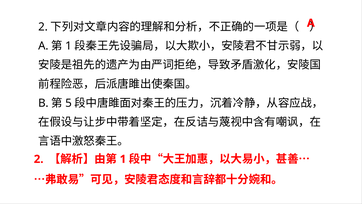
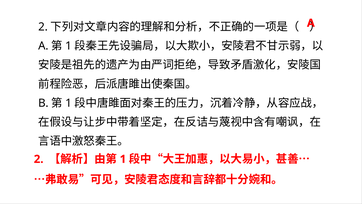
5 at (68, 103): 5 -> 1
